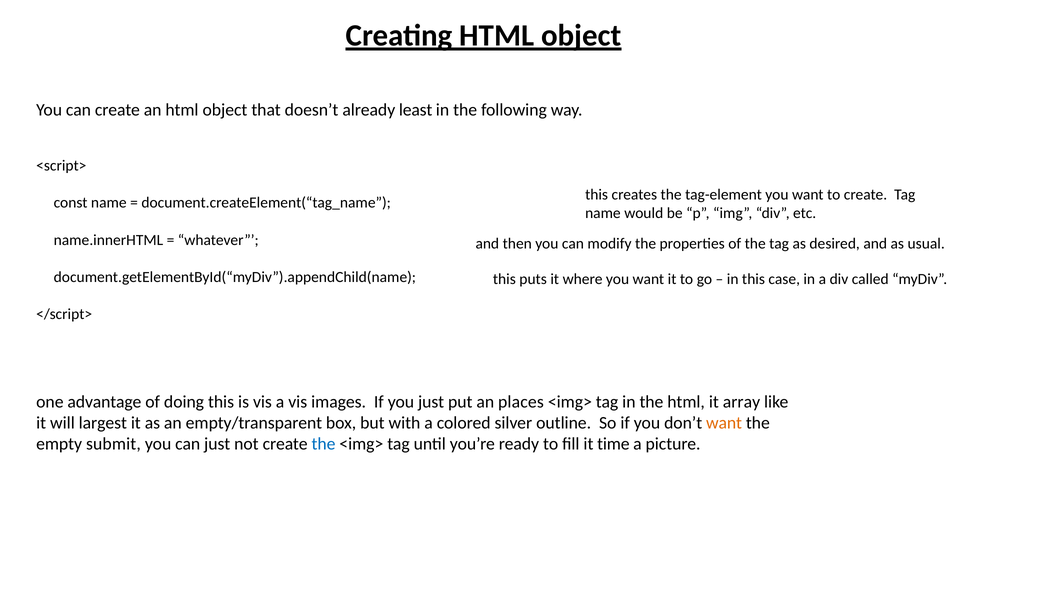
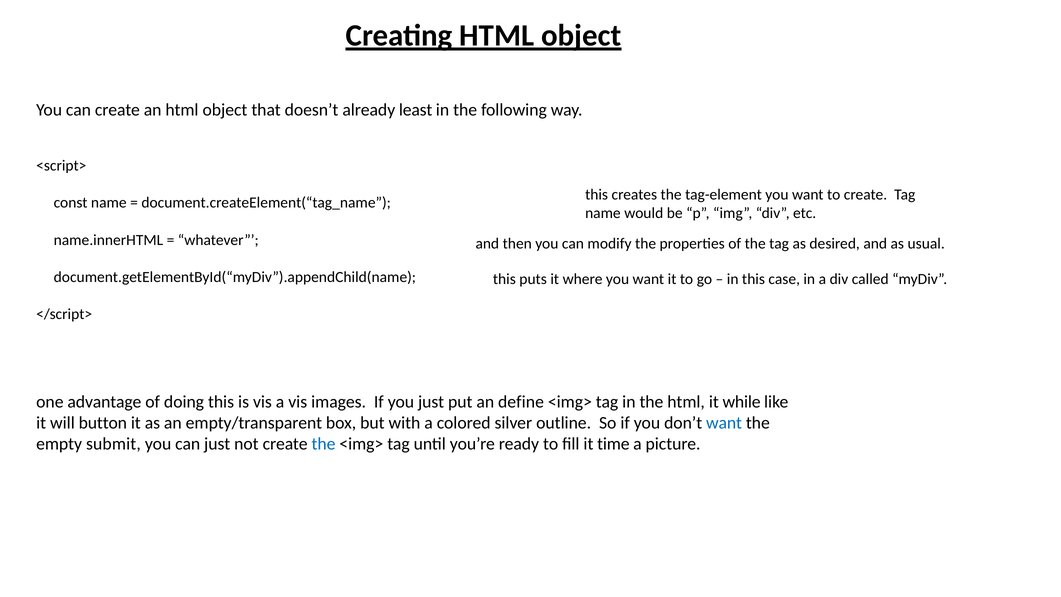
places: places -> define
array: array -> while
largest: largest -> button
want at (724, 423) colour: orange -> blue
